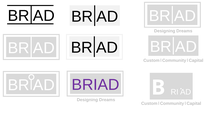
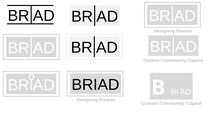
BRIAD colour: purple -> black
